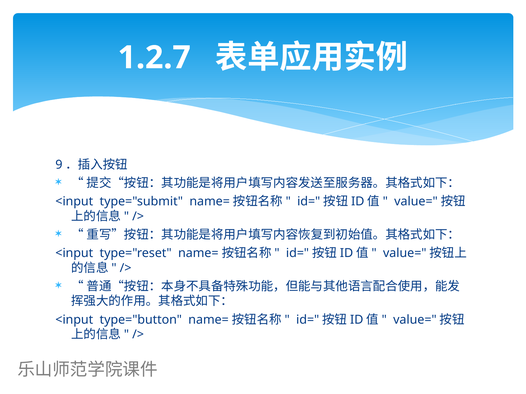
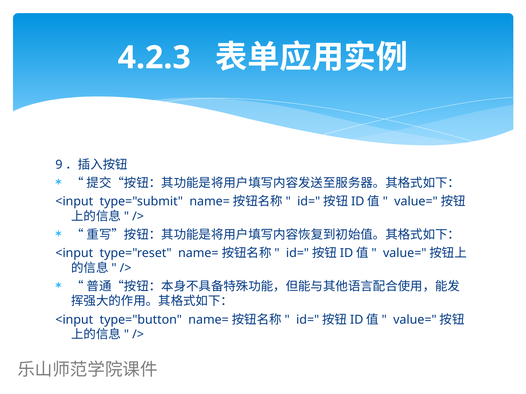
1.2.7: 1.2.7 -> 4.2.3
